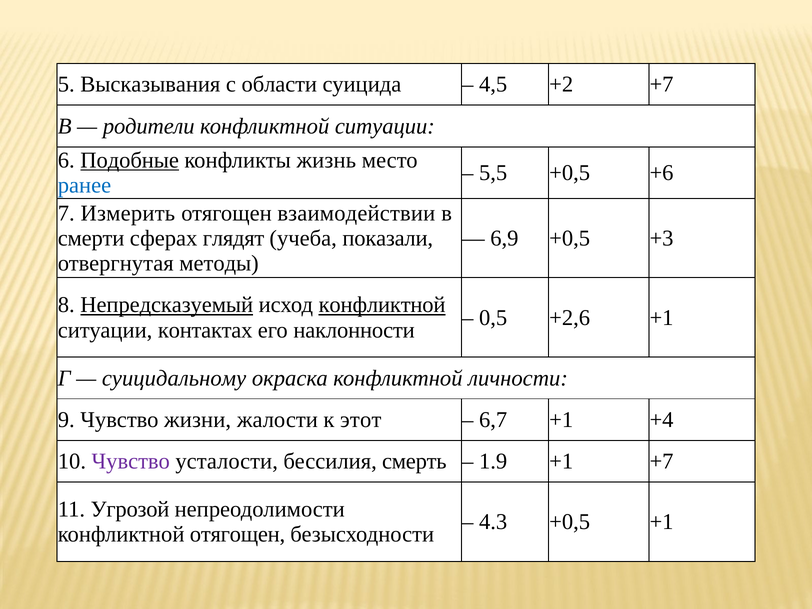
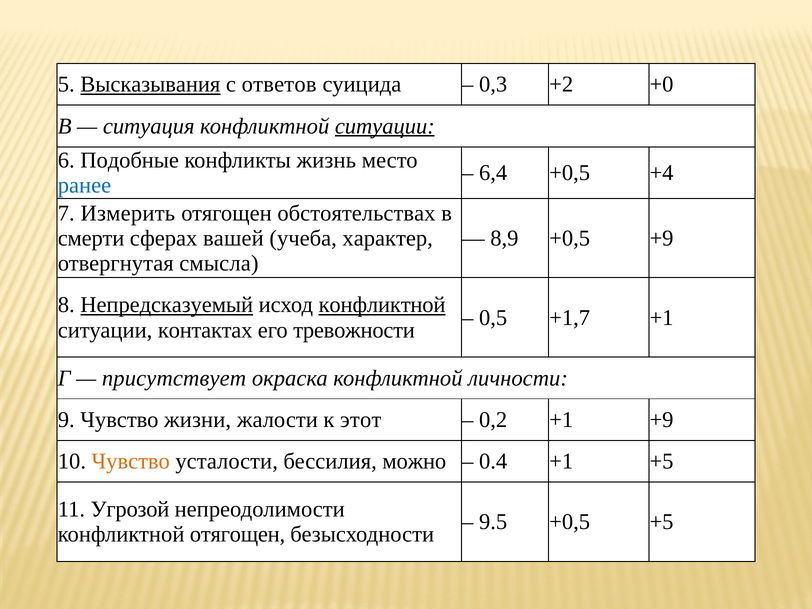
Высказывания underline: none -> present
области: области -> ответов
4,5: 4,5 -> 0,3
+2 +7: +7 -> +0
родители: родители -> ситуация
ситуации at (385, 126) underline: none -> present
Подобные underline: present -> none
5,5: 5,5 -> 6,4
+6: +6 -> +4
взаимодействии: взаимодействии -> обстоятельствах
глядят: глядят -> вашей
показали: показали -> характер
6,9: 6,9 -> 8,9
+0,5 +3: +3 -> +9
методы: методы -> смысла
+2,6: +2,6 -> +1,7
наклонности: наклонности -> тревожности
суицидальному: суицидальному -> присутствует
6,7: 6,7 -> 0,2
+1 +4: +4 -> +9
Чувство at (131, 461) colour: purple -> orange
смерть: смерть -> можно
1.9: 1.9 -> 0.4
+1 +7: +7 -> +5
4.3: 4.3 -> 9.5
+0,5 +1: +1 -> +5
